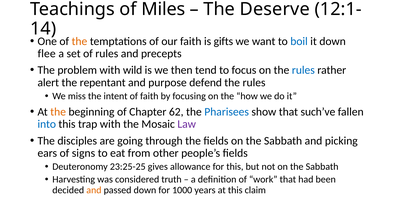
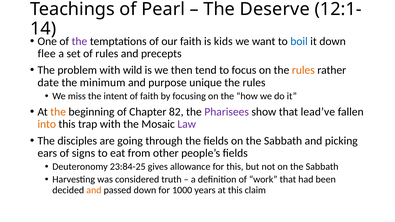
Miles: Miles -> Pearl
the at (79, 41) colour: orange -> purple
gifts: gifts -> kids
rules at (303, 70) colour: blue -> orange
alert: alert -> date
repentant: repentant -> minimum
defend: defend -> unique
62: 62 -> 82
Pharisees colour: blue -> purple
such’ve: such’ve -> lead’ve
into colour: blue -> orange
23:25-25: 23:25-25 -> 23:84-25
